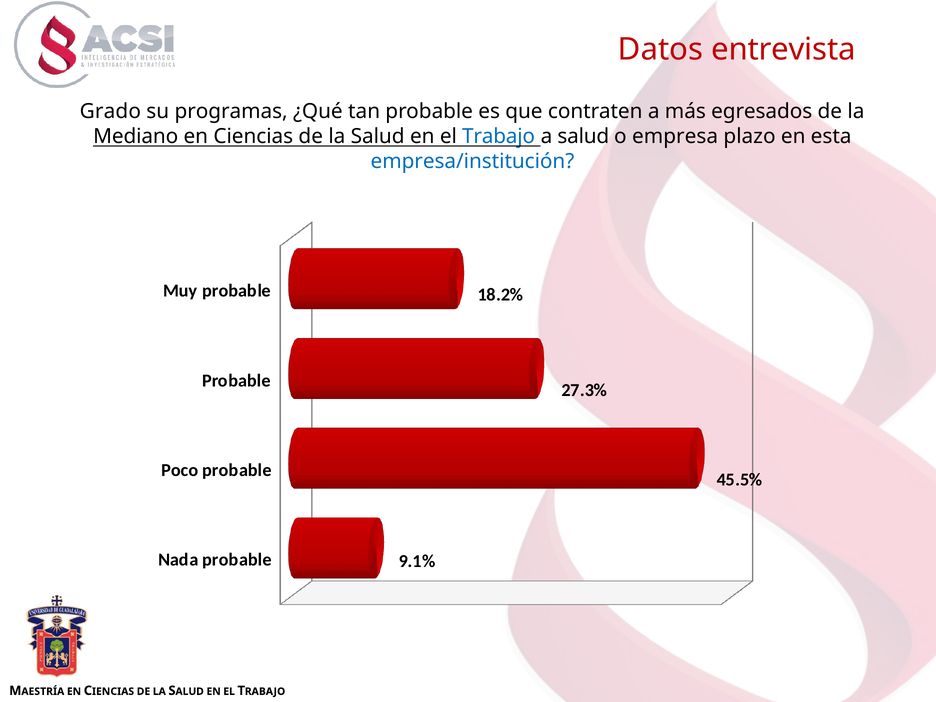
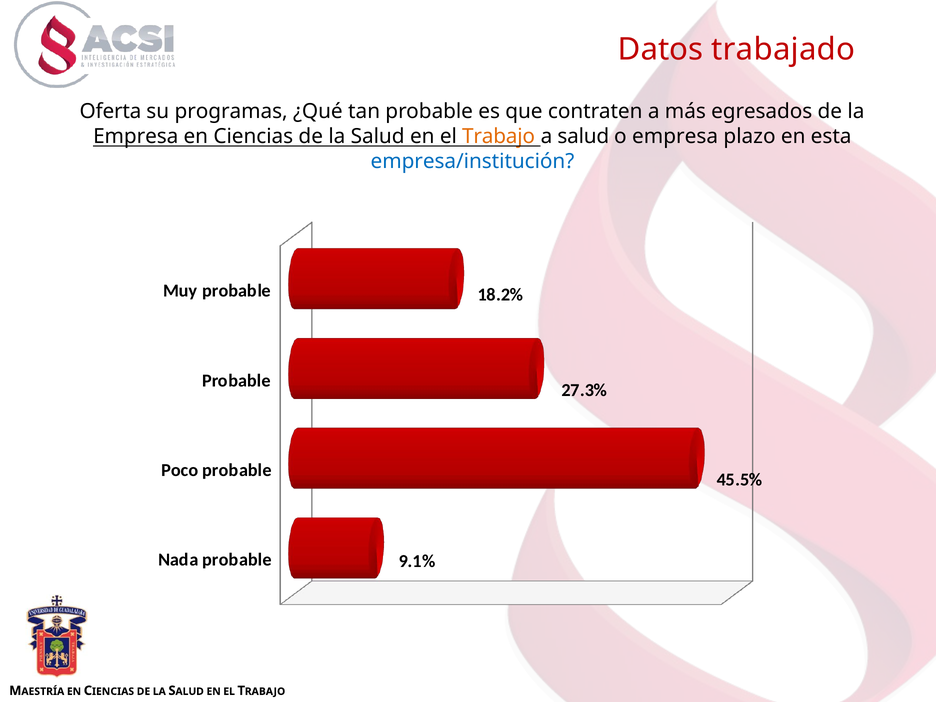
entrevista: entrevista -> trabajado
Grado: Grado -> Oferta
Mediano at (136, 136): Mediano -> Empresa
Trabajo at (499, 136) colour: blue -> orange
